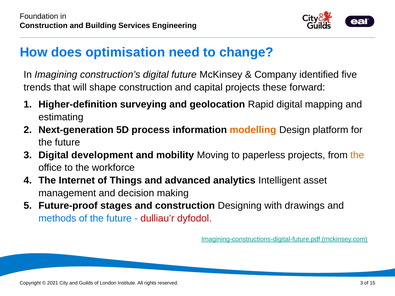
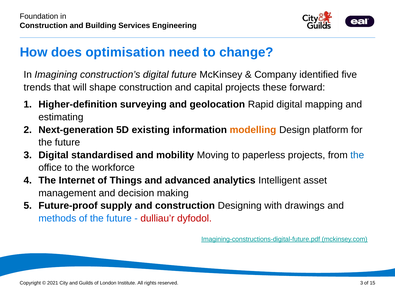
process: process -> existing
development: development -> standardised
the at (357, 155) colour: orange -> blue
stages: stages -> supply
